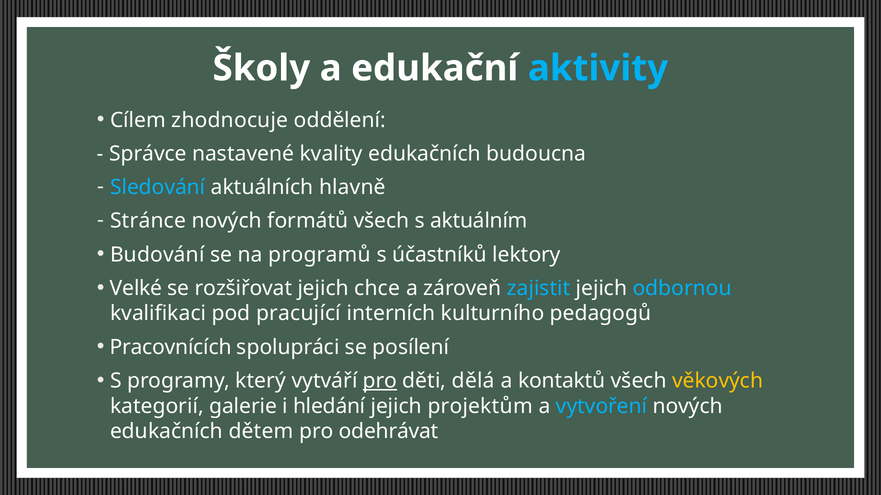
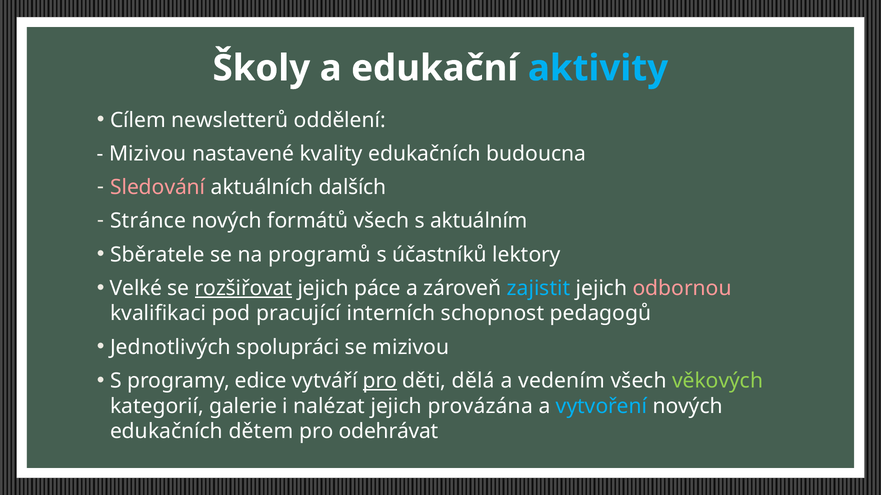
zhodnocuje: zhodnocuje -> newsletterů
Správce at (148, 154): Správce -> Mizivou
Sledování colour: light blue -> pink
hlavně: hlavně -> dalších
Budování: Budování -> Sběratele
rozšiřovat underline: none -> present
chce: chce -> páce
odbornou colour: light blue -> pink
kulturního: kulturního -> schopnost
Pracovnících: Pracovnících -> Jednotlivých
se posílení: posílení -> mizivou
který: který -> edice
kontaktů: kontaktů -> vedením
věkových colour: yellow -> light green
hledání: hledání -> nalézat
projektům: projektům -> provázána
